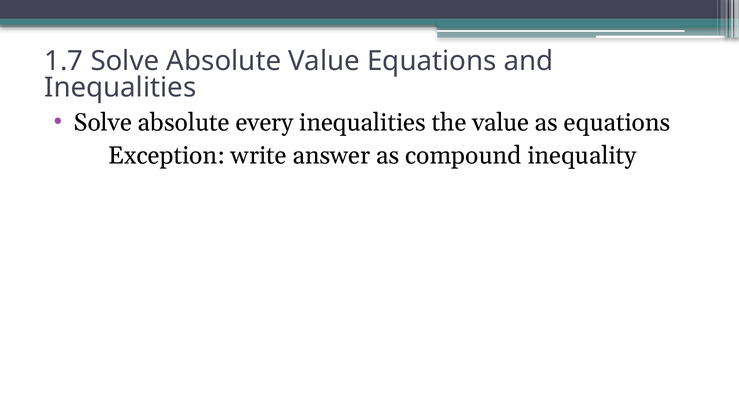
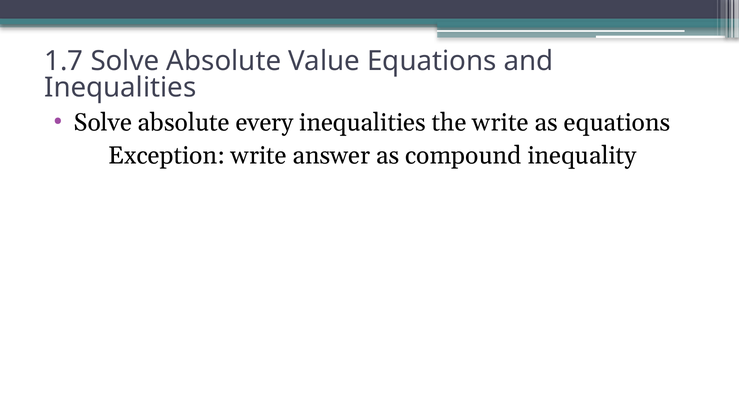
the value: value -> write
